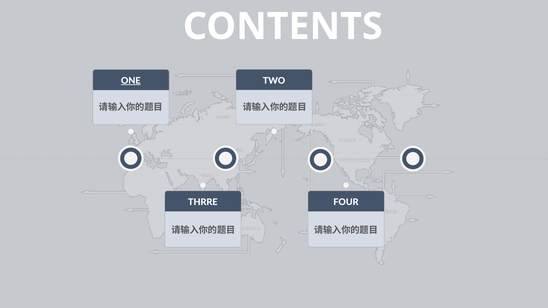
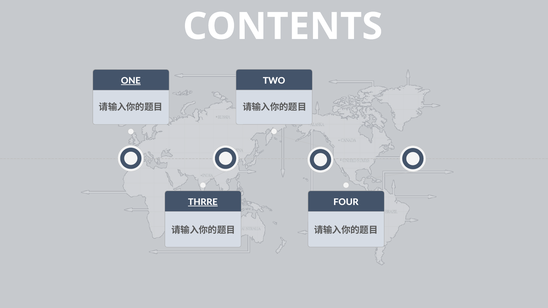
THRRE underline: none -> present
